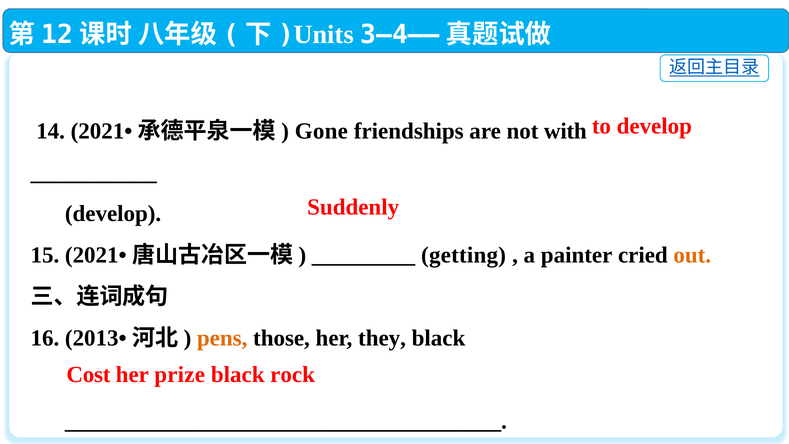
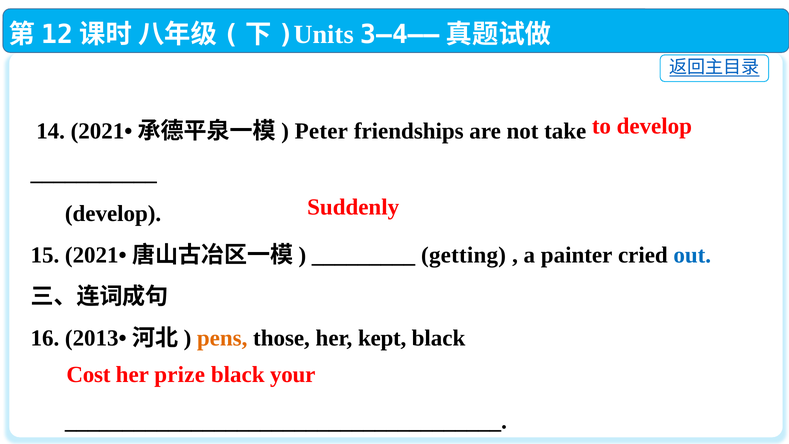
Gone: Gone -> Peter
with: with -> take
out colour: orange -> blue
they: they -> kept
rock: rock -> your
